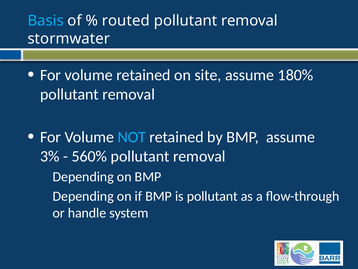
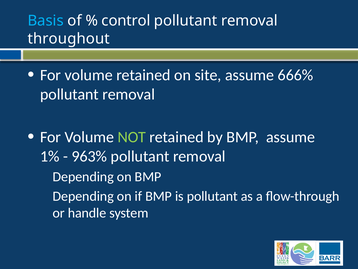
routed: routed -> control
stormwater: stormwater -> throughout
180%: 180% -> 666%
NOT colour: light blue -> light green
3%: 3% -> 1%
560%: 560% -> 963%
